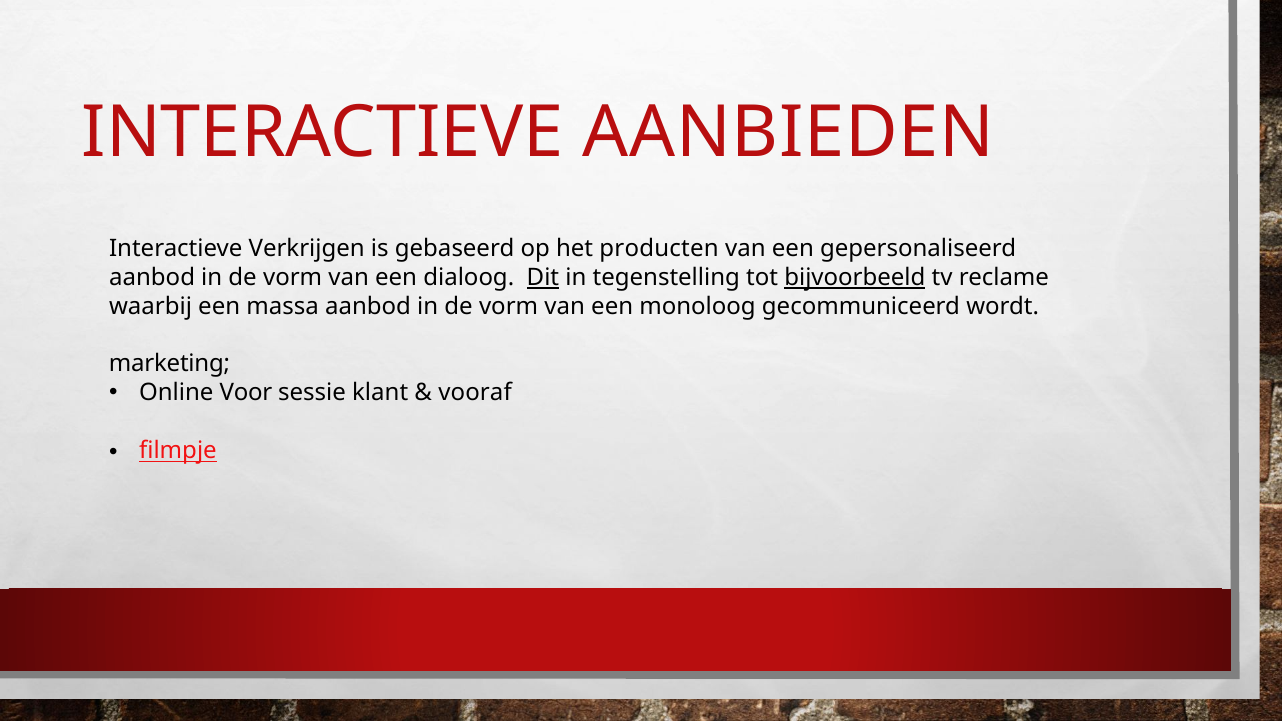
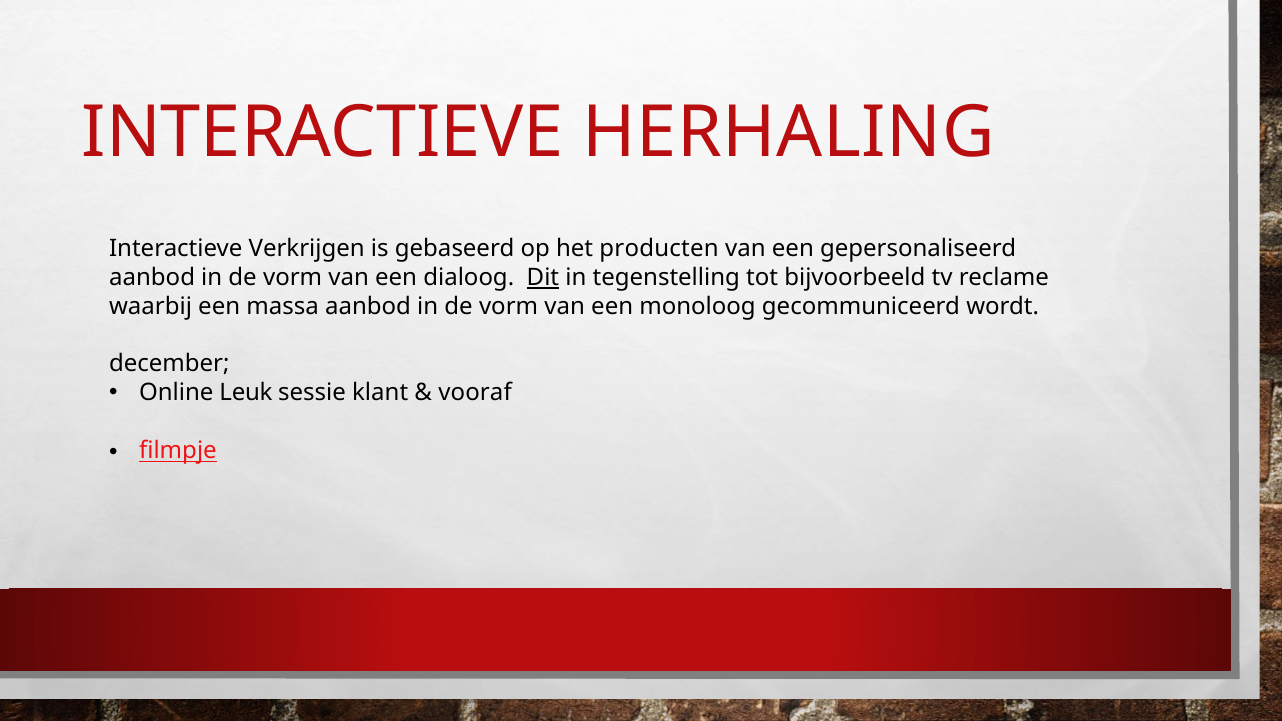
AANBIEDEN: AANBIEDEN -> HERHALING
bijvoorbeeld underline: present -> none
marketing: marketing -> december
Voor: Voor -> Leuk
